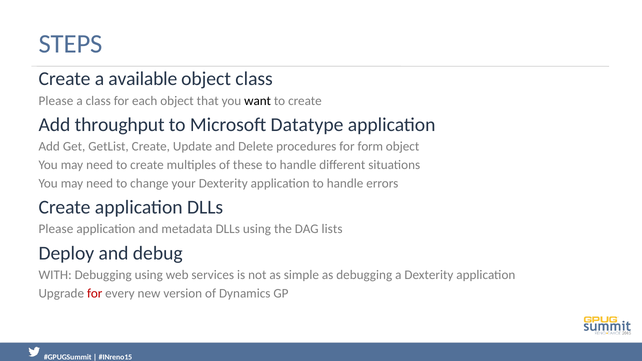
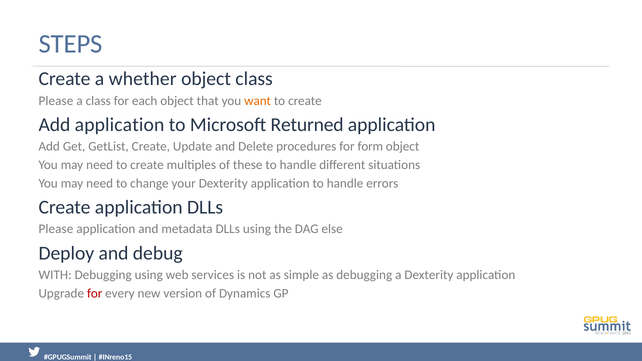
available: available -> whether
want colour: black -> orange
Add throughput: throughput -> application
Datatype: Datatype -> Returned
lists: lists -> else
